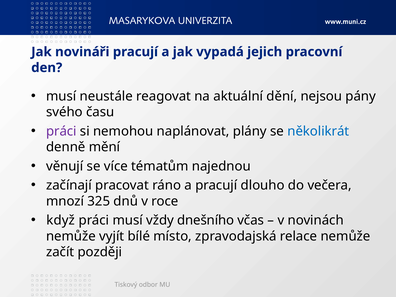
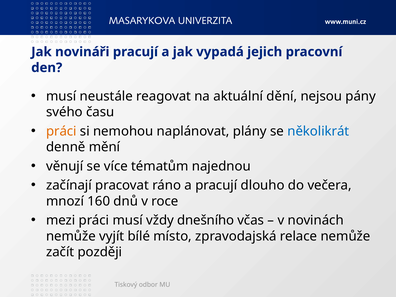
práci at (61, 131) colour: purple -> orange
325: 325 -> 160
když: když -> mezi
